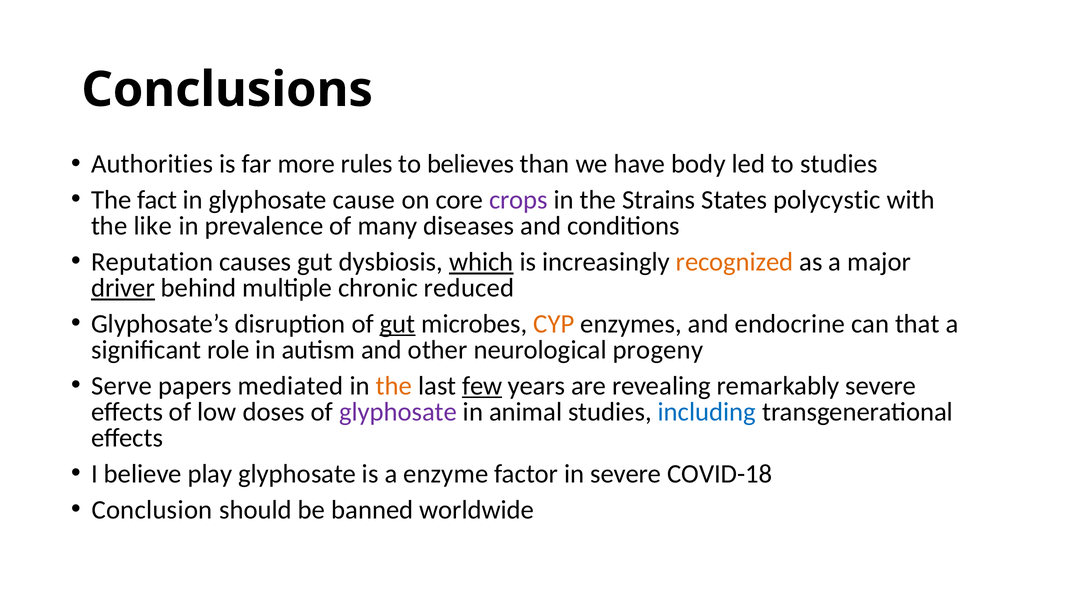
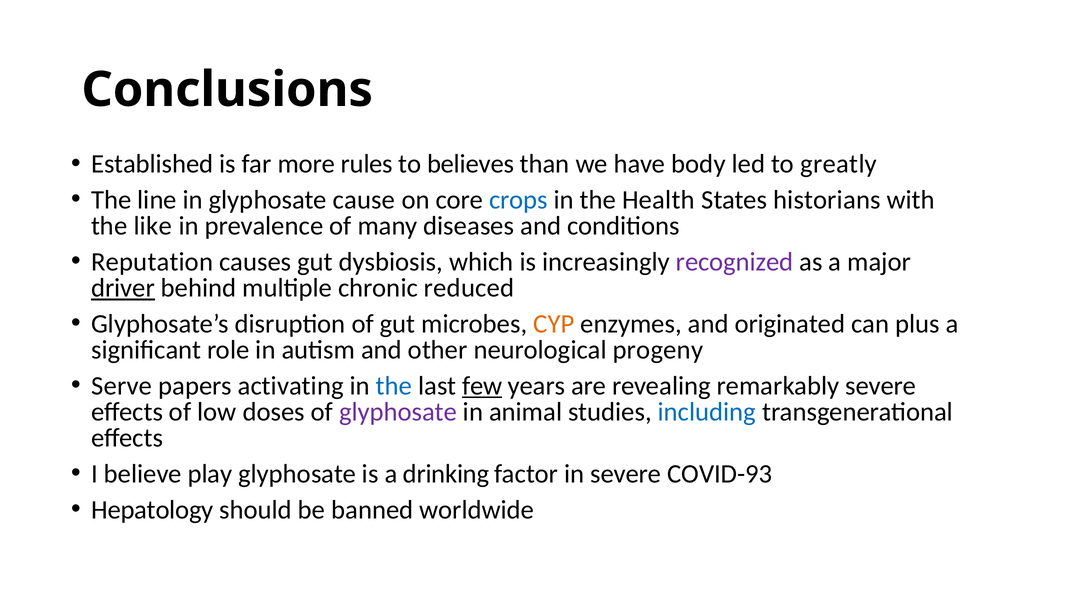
Authorities: Authorities -> Established
to studies: studies -> greatly
fact: fact -> line
crops colour: purple -> blue
Strains: Strains -> Health
polycystic: polycystic -> historians
which underline: present -> none
recognized colour: orange -> purple
gut at (397, 324) underline: present -> none
endocrine: endocrine -> originated
that: that -> plus
mediated: mediated -> activating
the at (394, 386) colour: orange -> blue
enzyme: enzyme -> drinking
COVID-18: COVID-18 -> COVID-93
Conclusion: Conclusion -> Hepatology
